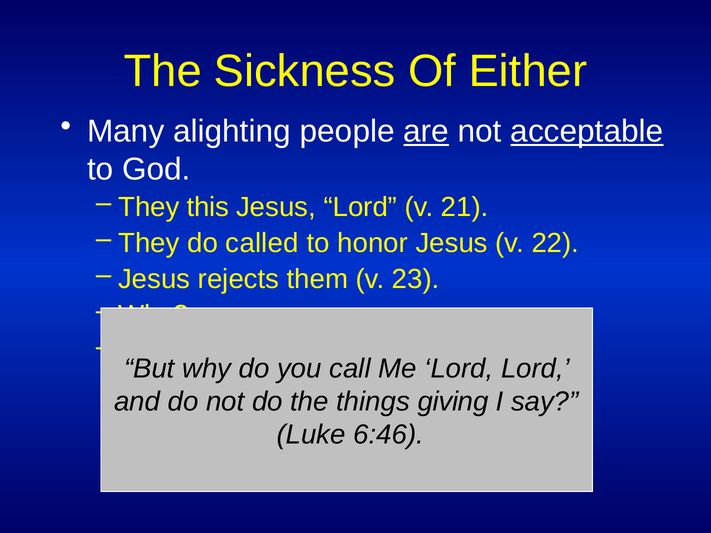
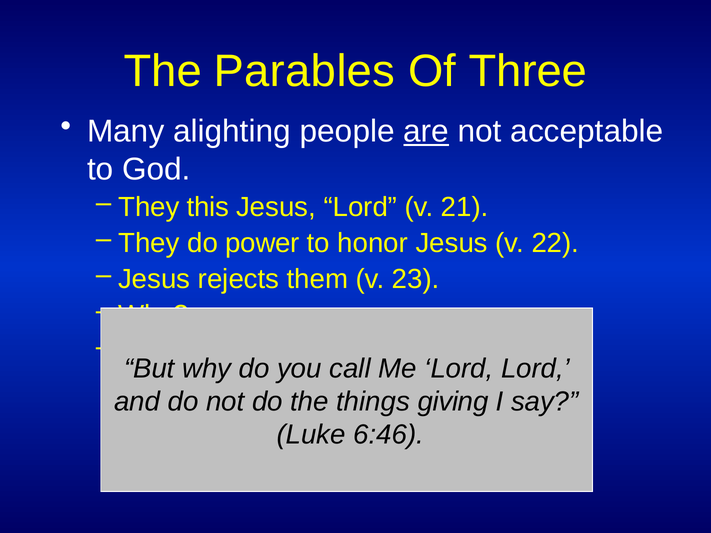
Sickness: Sickness -> Parables
Either: Either -> Three
acceptable underline: present -> none
called: called -> power
